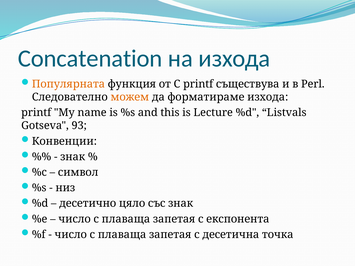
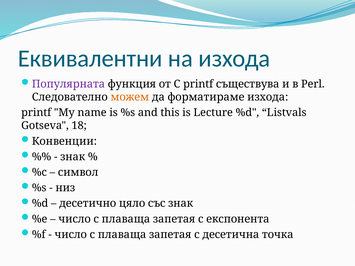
Concatenation: Concatenation -> Еквивалентни
Популярната colour: orange -> purple
93: 93 -> 18
